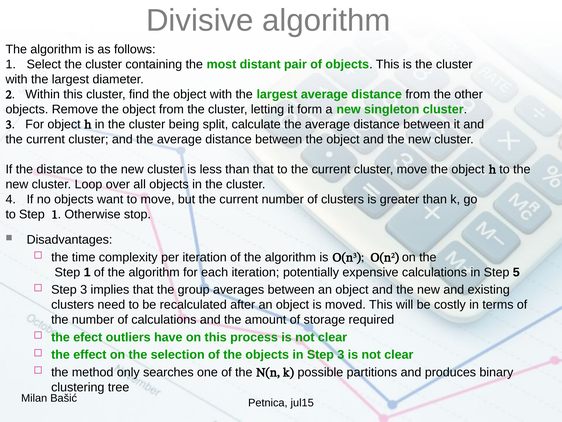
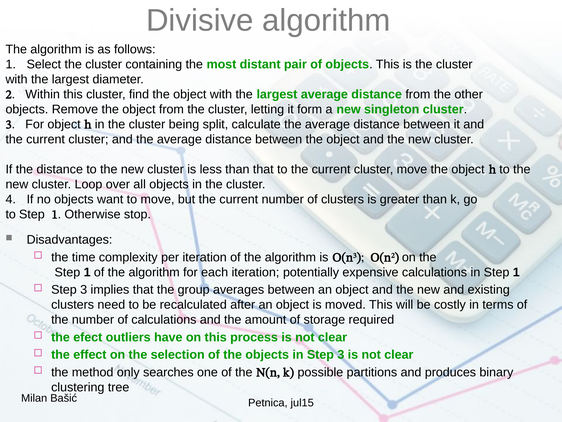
in Step 5: 5 -> 1
